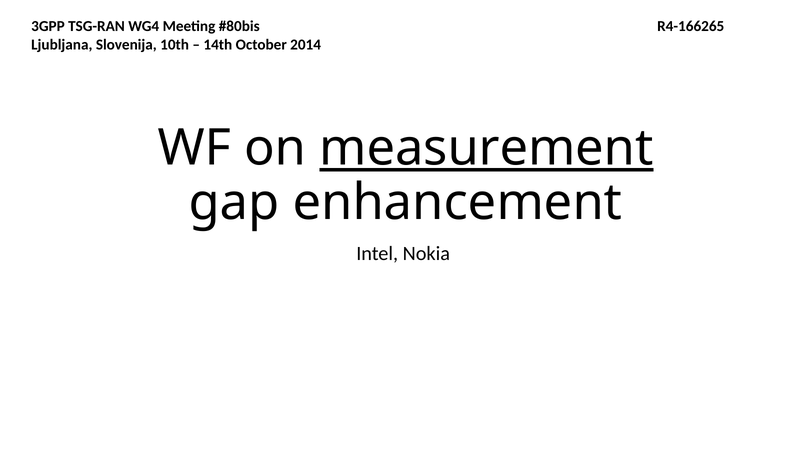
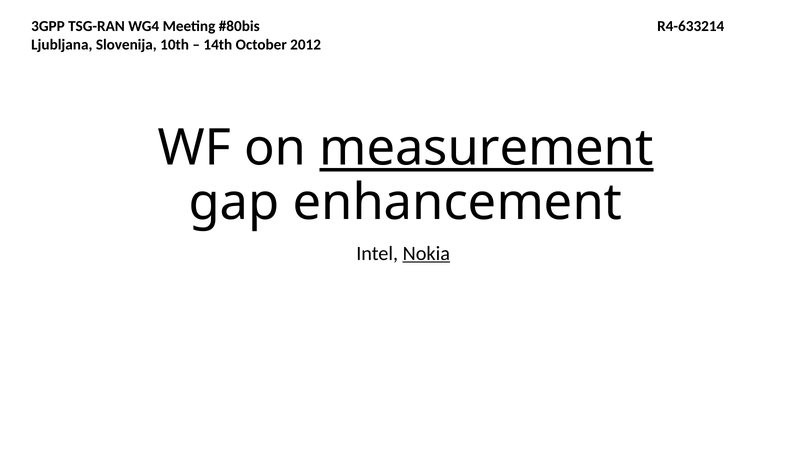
R4-166265: R4-166265 -> R4-633214
2014: 2014 -> 2012
Nokia underline: none -> present
